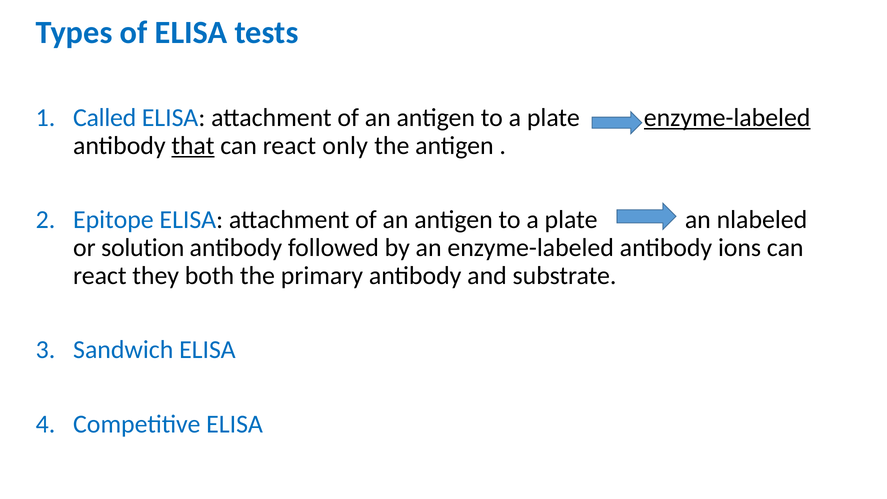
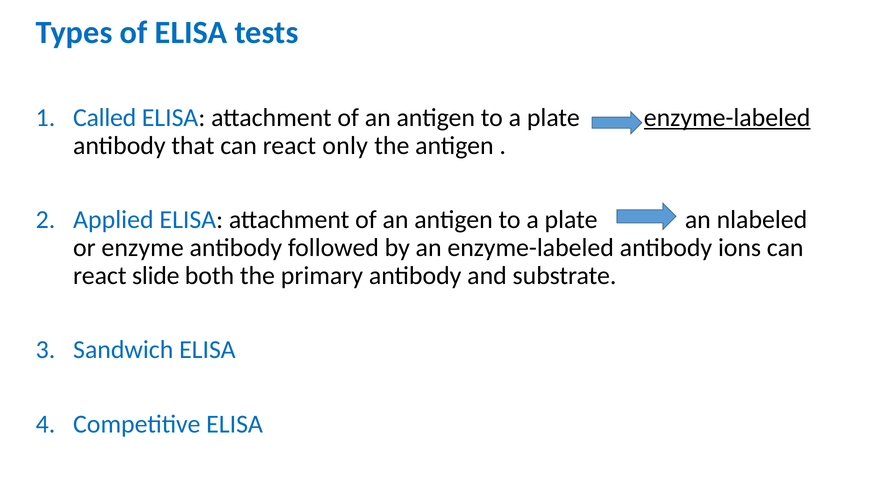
that underline: present -> none
Epitope: Epitope -> Applied
solution: solution -> enzyme
they: they -> slide
